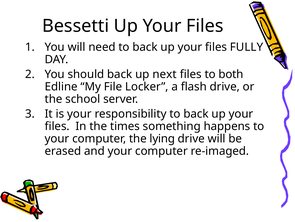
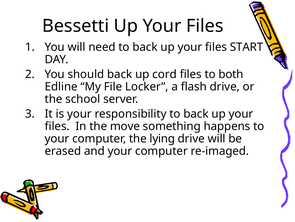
FULLY: FULLY -> START
next: next -> cord
times: times -> move
